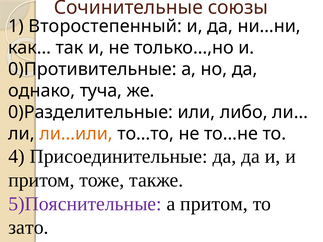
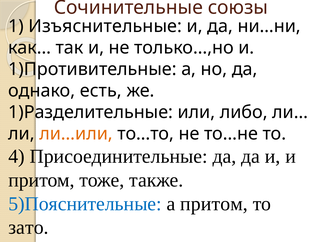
Второстепенный: Второстепенный -> Изъяснительные
0)Противительные: 0)Противительные -> 1)Противительные
туча: туча -> есть
0)Разделительные: 0)Разделительные -> 1)Разделительные
5)Пояснительные colour: purple -> blue
